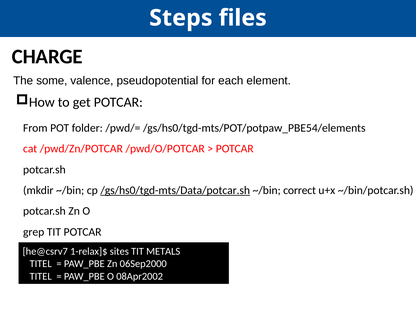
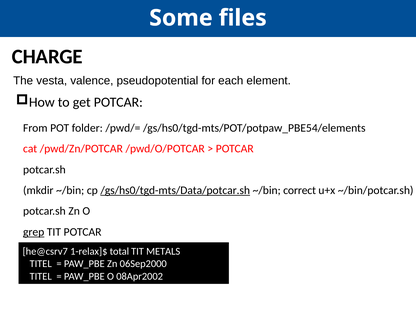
Steps: Steps -> Some
some: some -> vesta
grep underline: none -> present
sites: sites -> total
